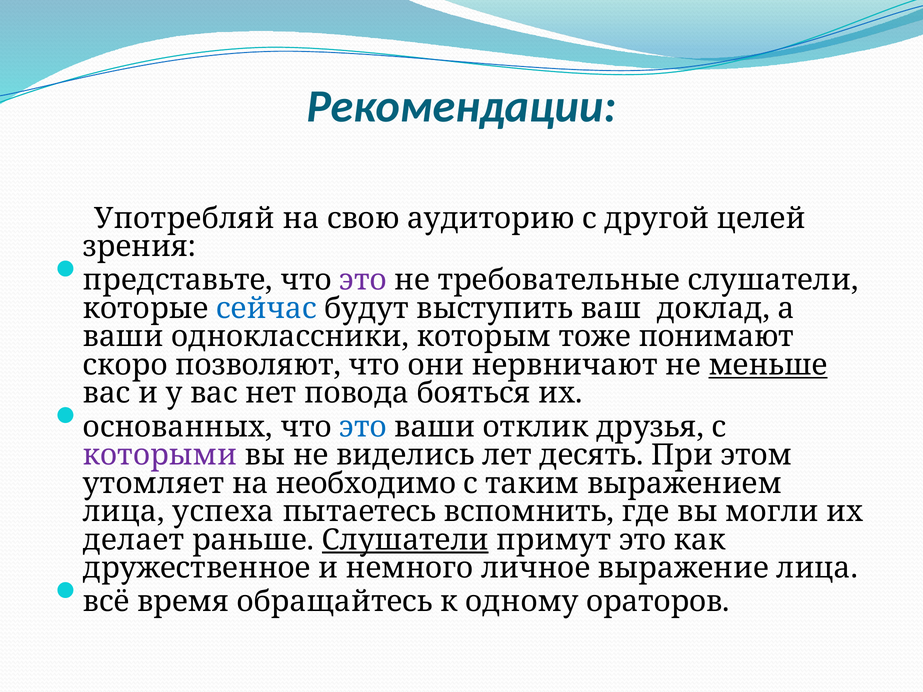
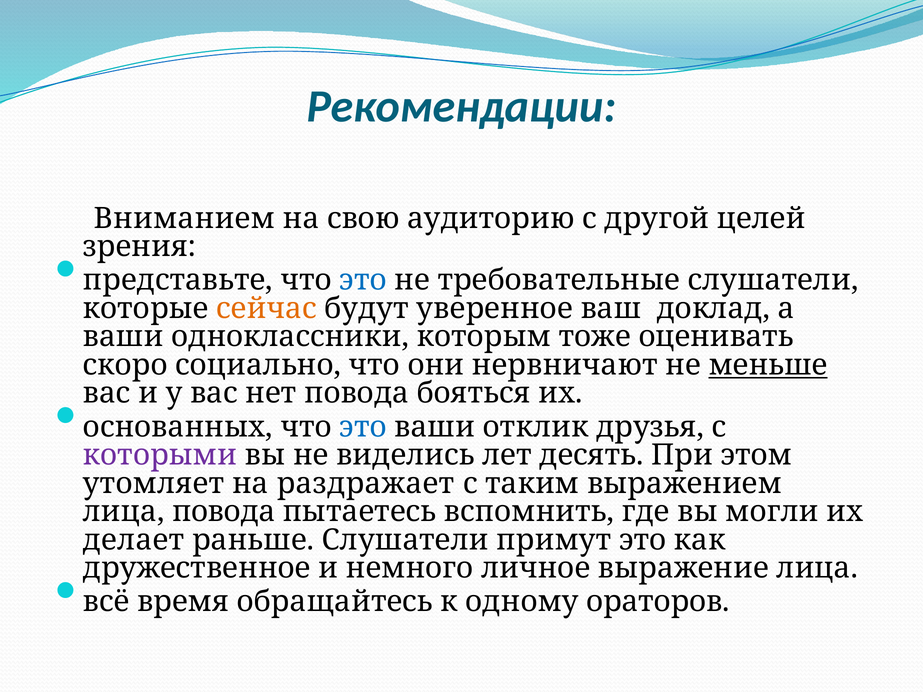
Употребляй: Употребляй -> Вниманием
это at (363, 280) colour: purple -> blue
сейчас colour: blue -> orange
выступить: выступить -> уверенное
понимают: понимают -> оценивать
позволяют: позволяют -> социально
необходимо: необходимо -> раздражает
лица успеха: успеха -> повода
Слушатели at (405, 540) underline: present -> none
